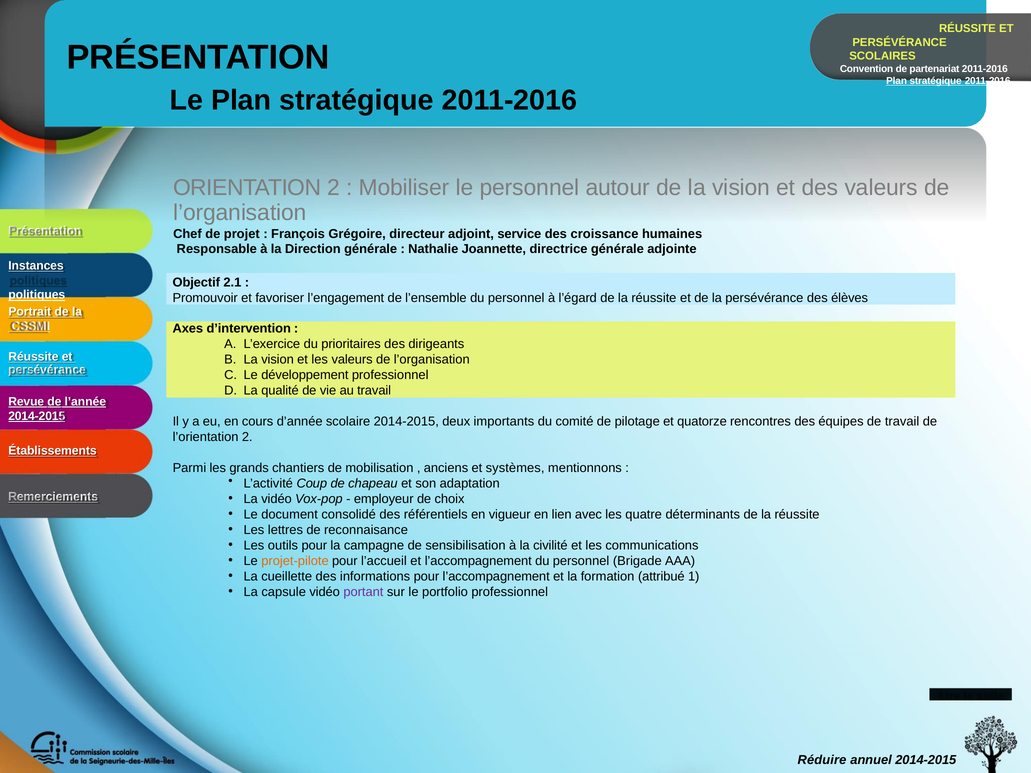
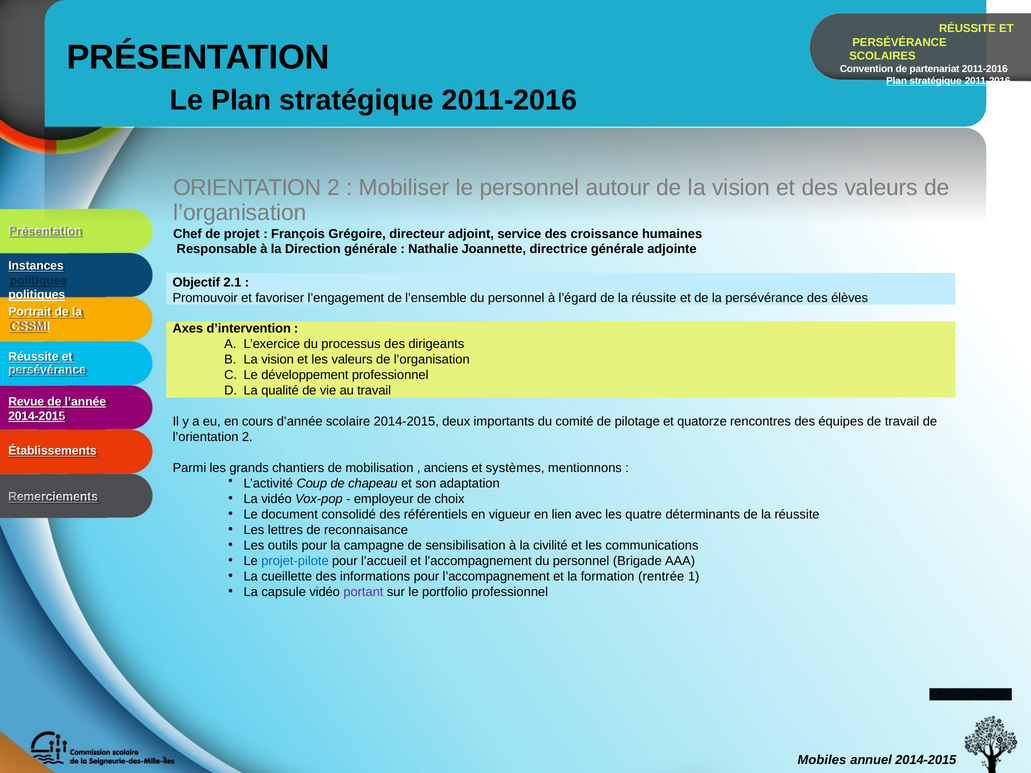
prioritaires: prioritaires -> processus
projet-pilote colour: orange -> blue
attribué: attribué -> rentrée
Réduire: Réduire -> Mobiles
